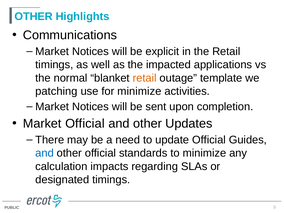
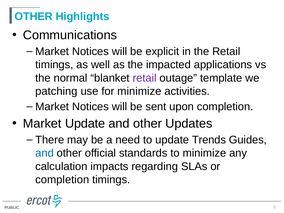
retail at (145, 78) colour: orange -> purple
Market Official: Official -> Update
update Official: Official -> Trends
designated at (62, 180): designated -> completion
